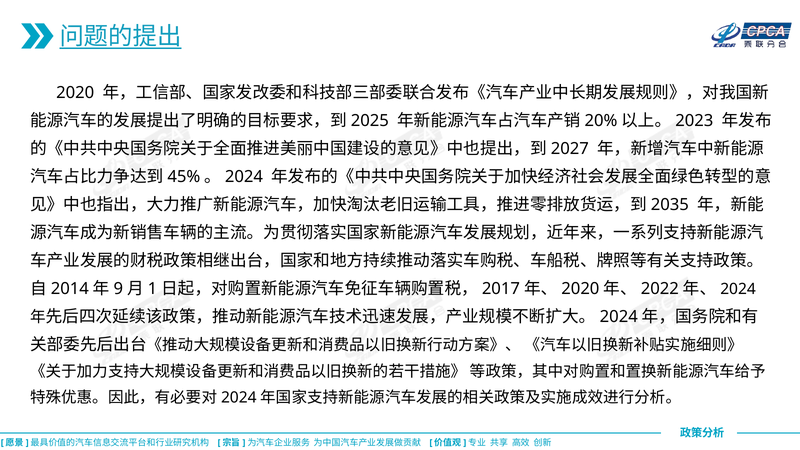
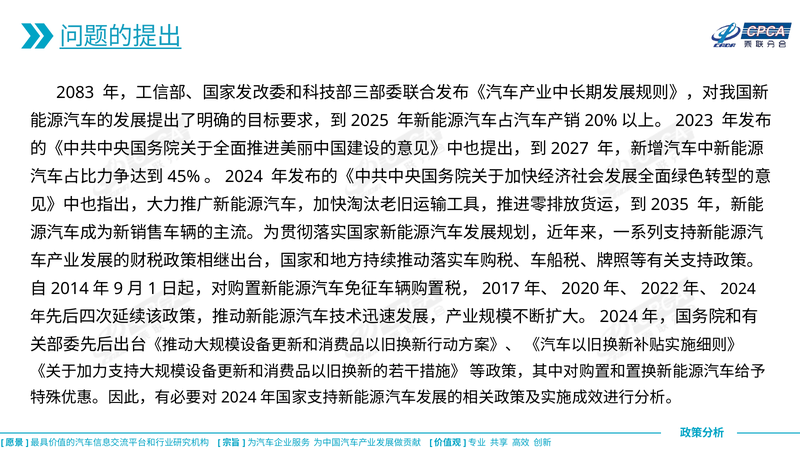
2020: 2020 -> 2083
